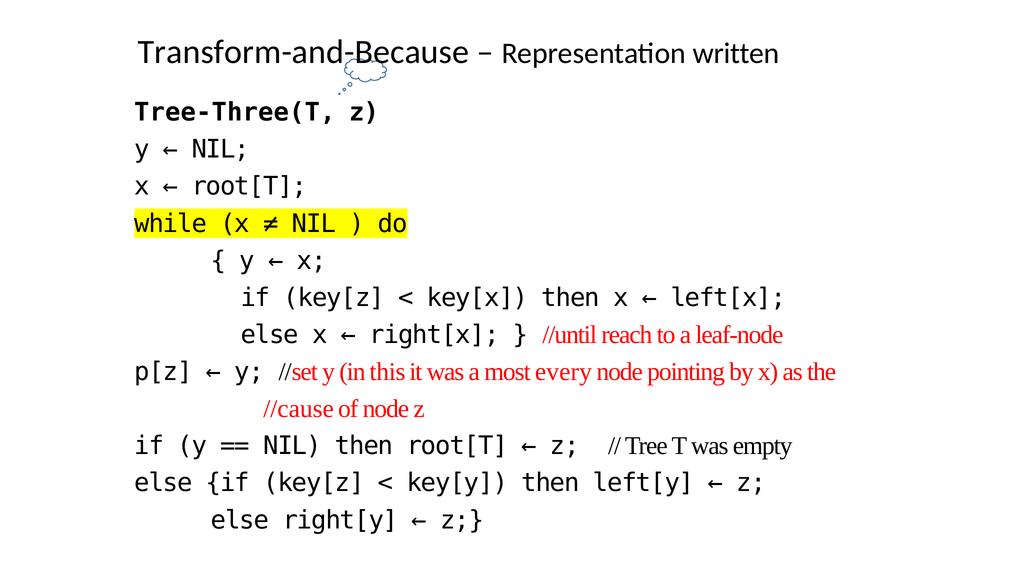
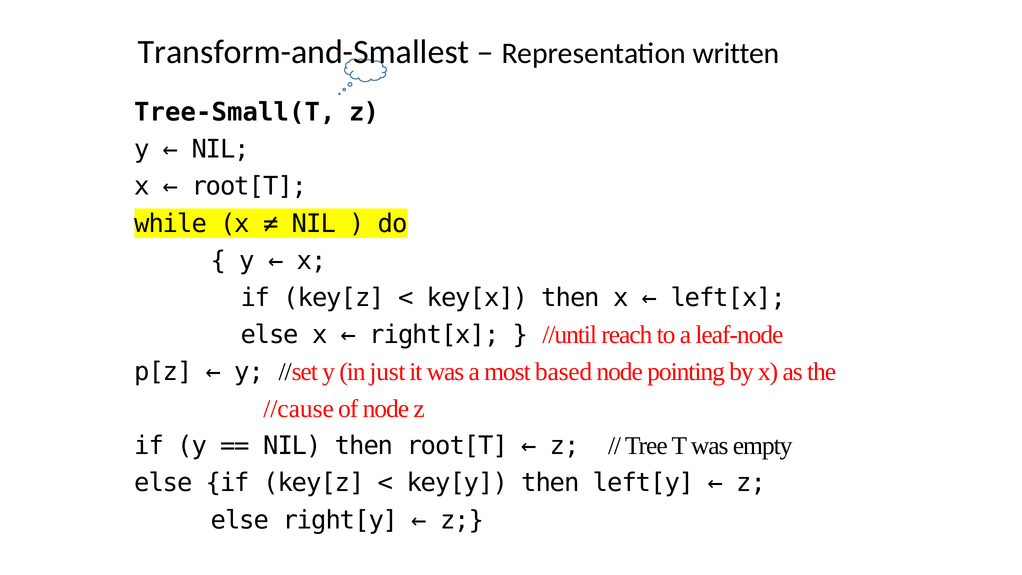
Transform-and-Because: Transform-and-Because -> Transform-and-Smallest
Tree-Three(T: Tree-Three(T -> Tree-Small(T
this: this -> just
every: every -> based
